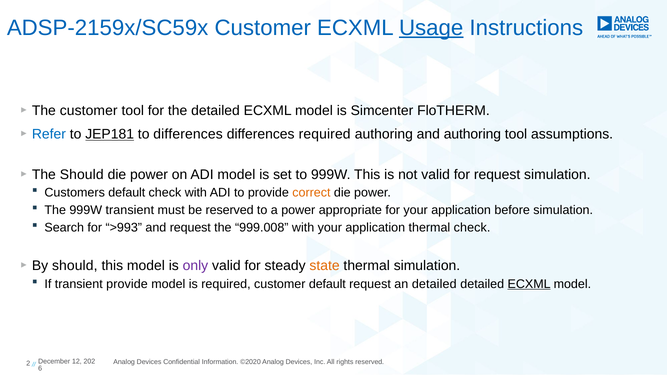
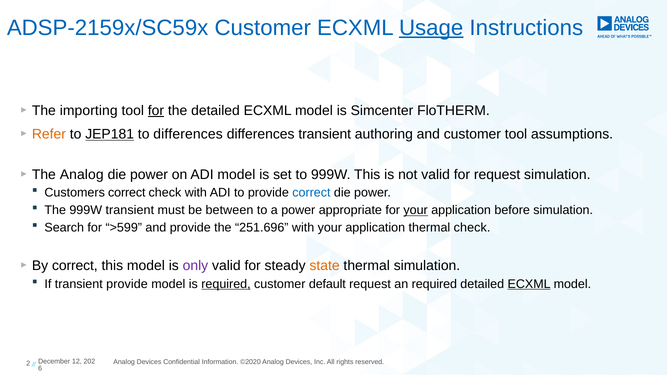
The customer: customer -> importing
for at (156, 111) underline: none -> present
Refer colour: blue -> orange
differences required: required -> transient
and authoring: authoring -> customer
The Should: Should -> Analog
Customers default: default -> correct
correct at (311, 193) colour: orange -> blue
be reserved: reserved -> between
your at (416, 210) underline: none -> present
>993: >993 -> >599
and request: request -> provide
999.008: 999.008 -> 251.696
By should: should -> correct
required at (226, 284) underline: none -> present
an detailed: detailed -> required
